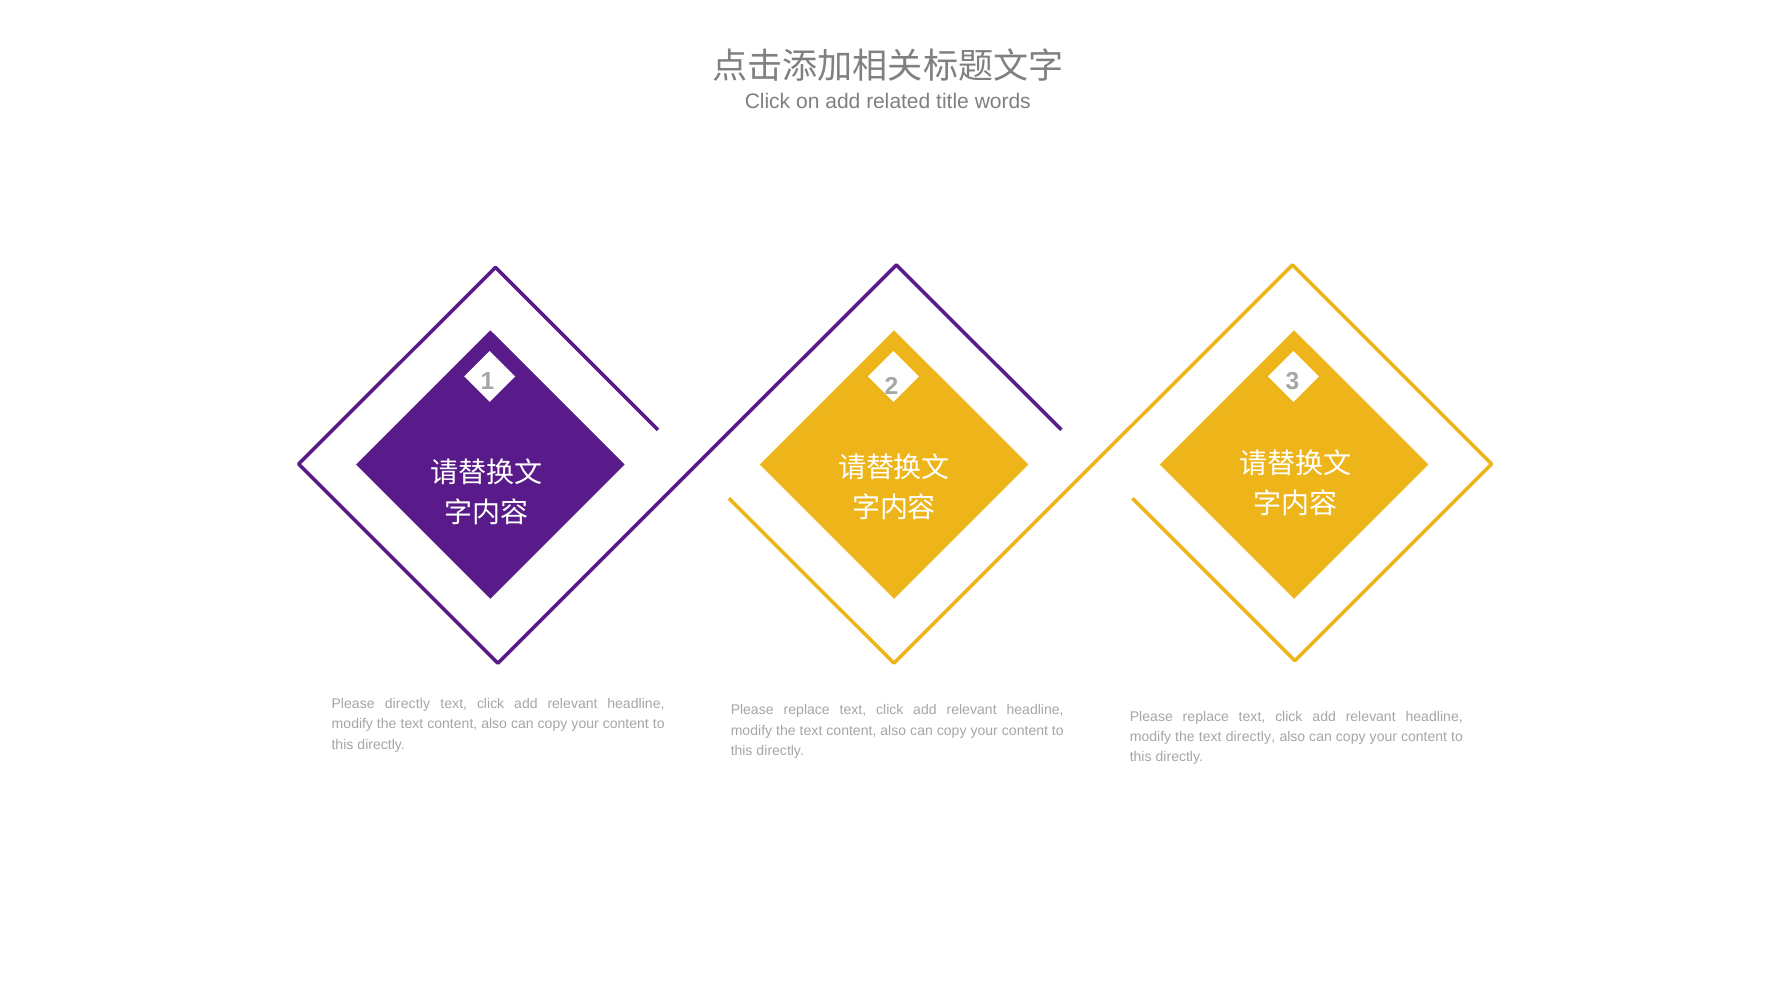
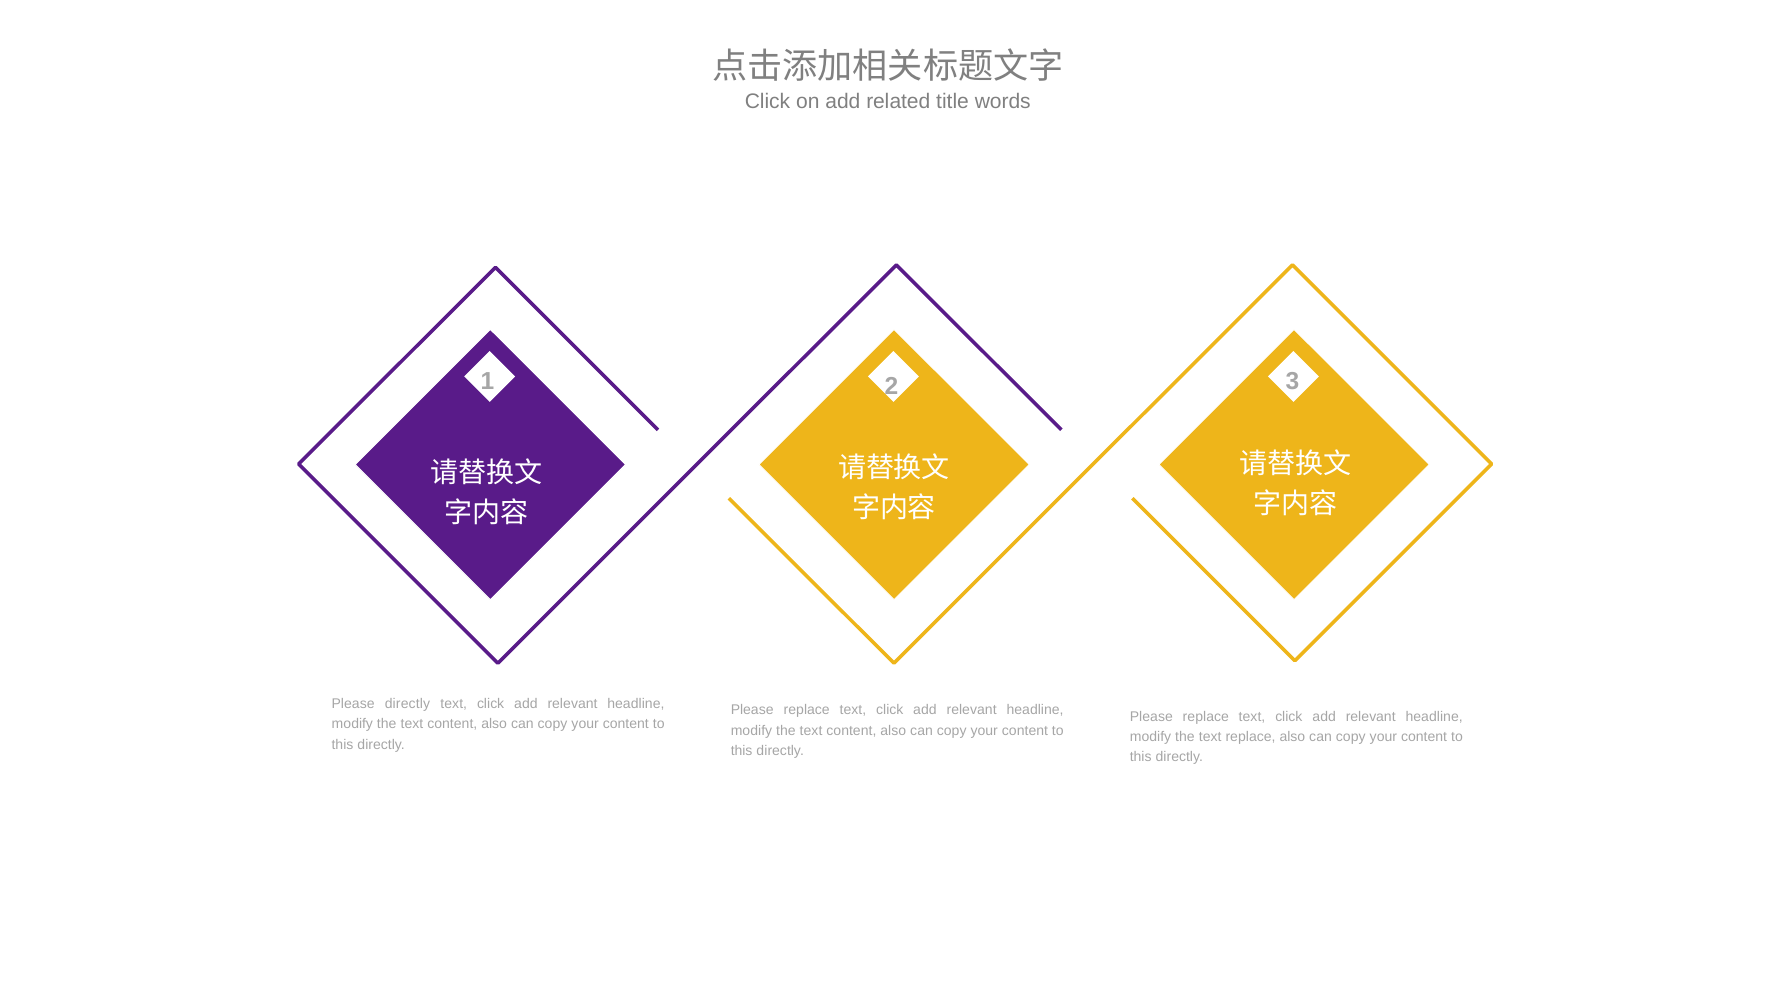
text directly: directly -> replace
